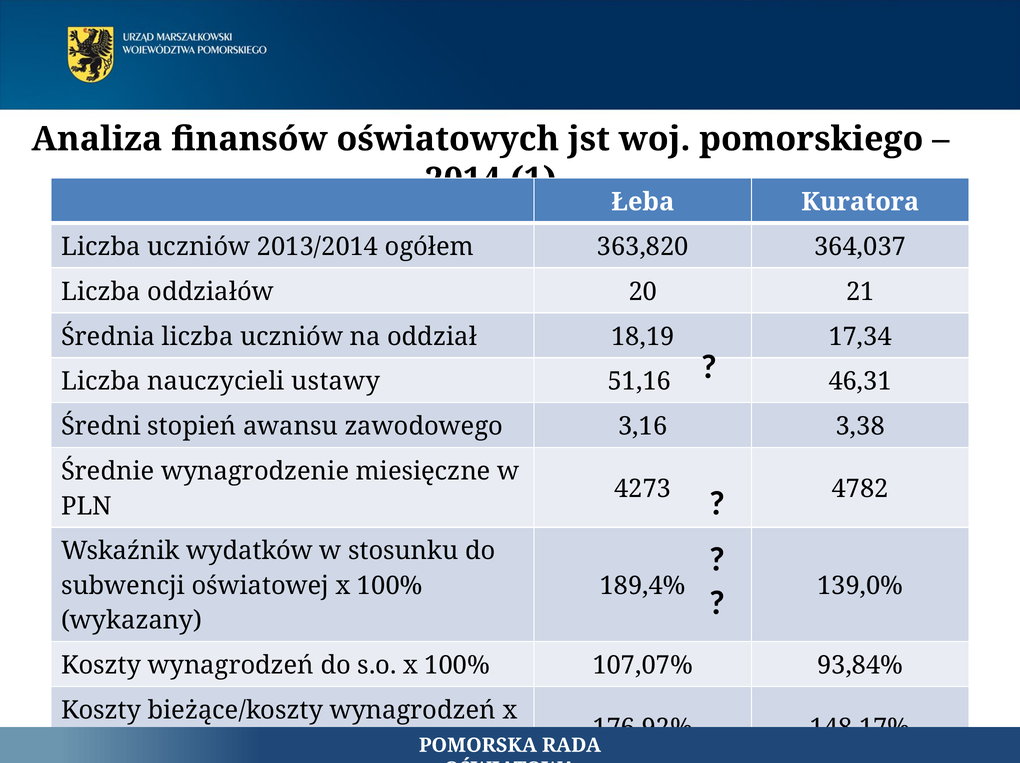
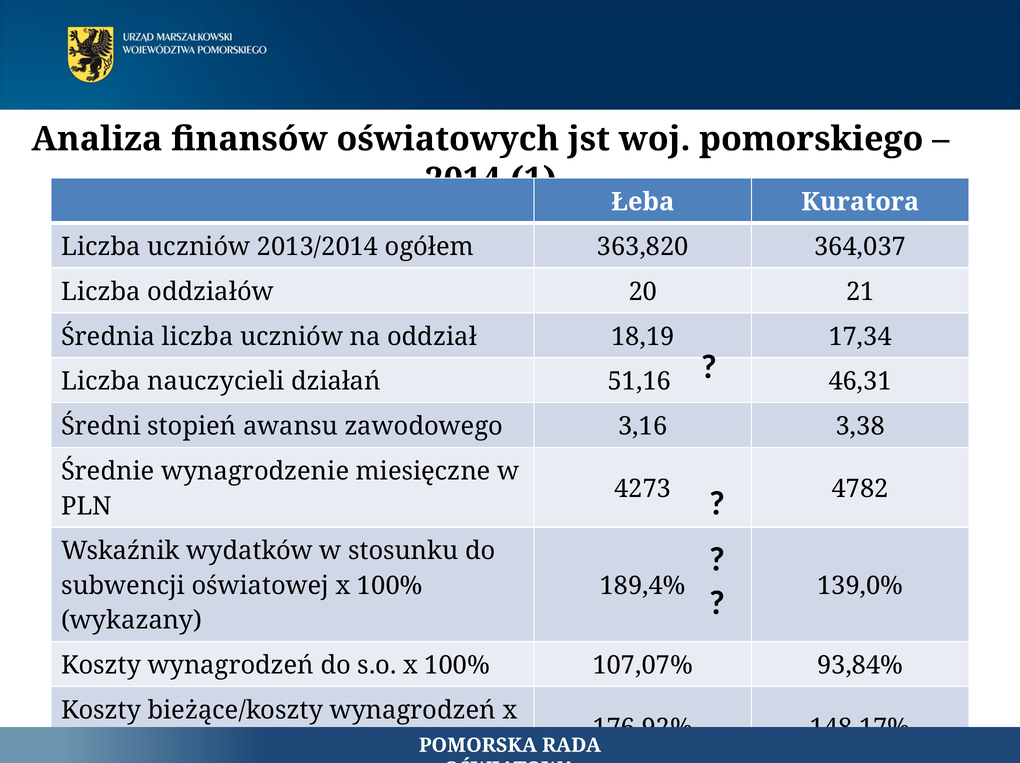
ustawy: ustawy -> działań
